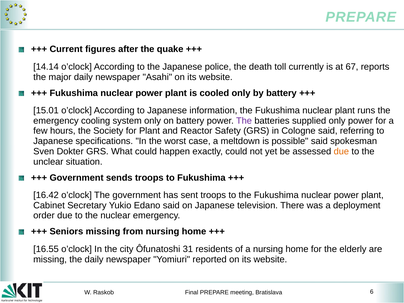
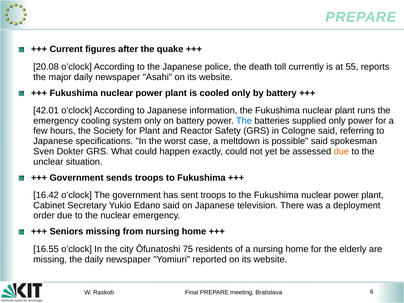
14.14: 14.14 -> 20.08
67: 67 -> 55
15.01: 15.01 -> 42.01
The at (244, 121) colour: purple -> blue
31: 31 -> 75
